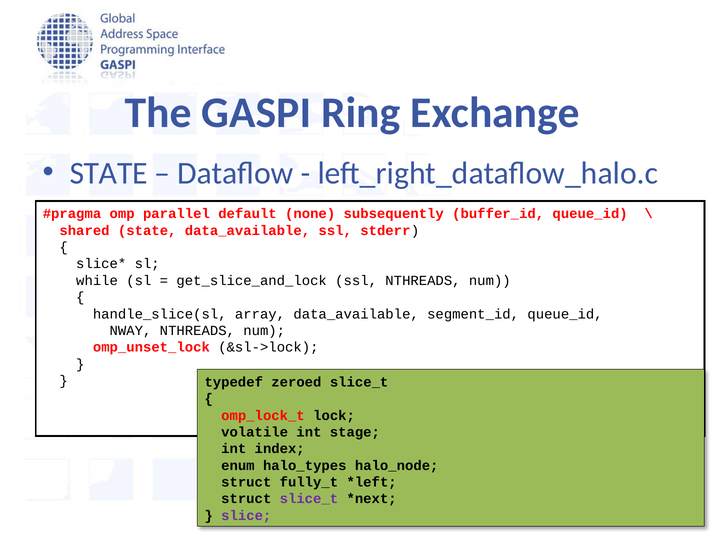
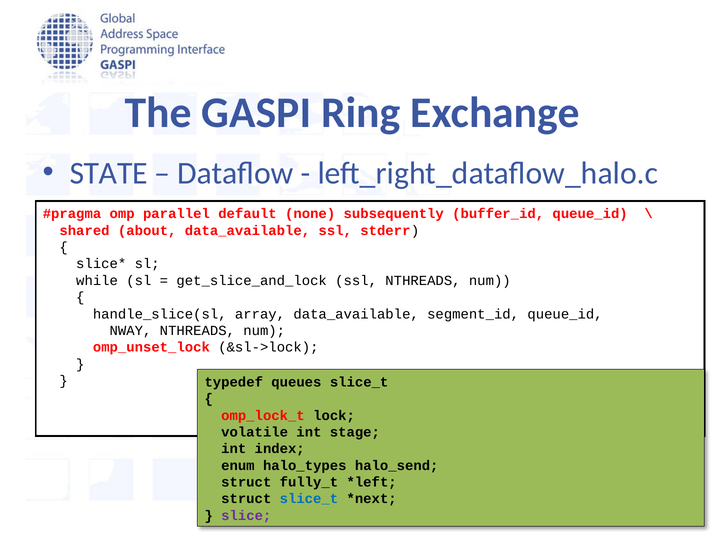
shared state: state -> about
zeroed: zeroed -> queues
halo_node: halo_node -> halo_send
slice_t at (309, 499) colour: purple -> blue
